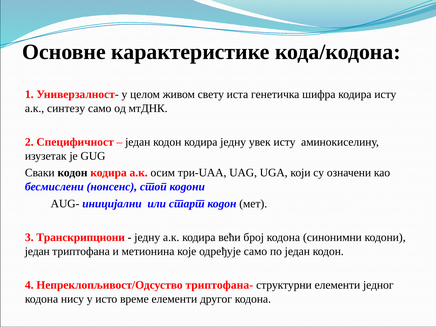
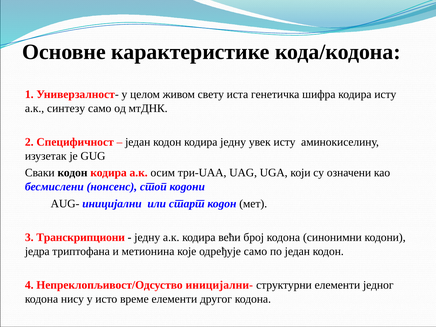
један at (37, 251): један -> једра
триптофана-: триптофана- -> иницијални-
